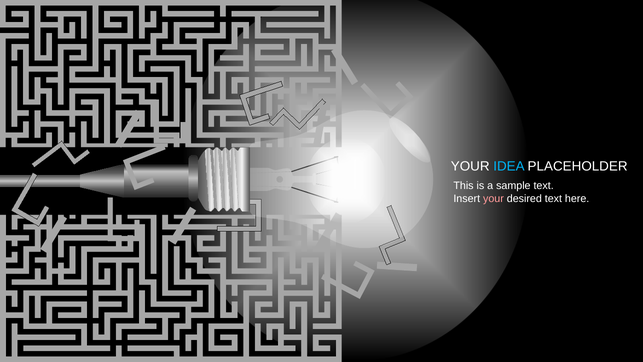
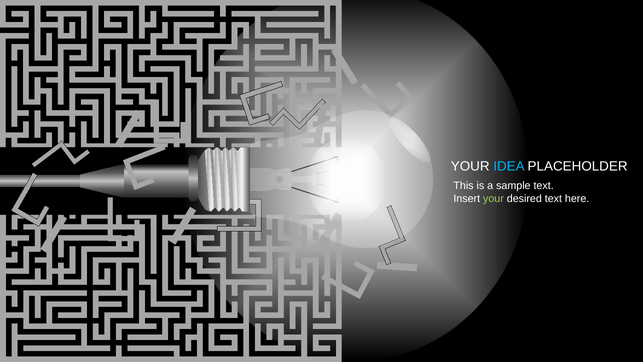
your at (493, 199) colour: pink -> light green
